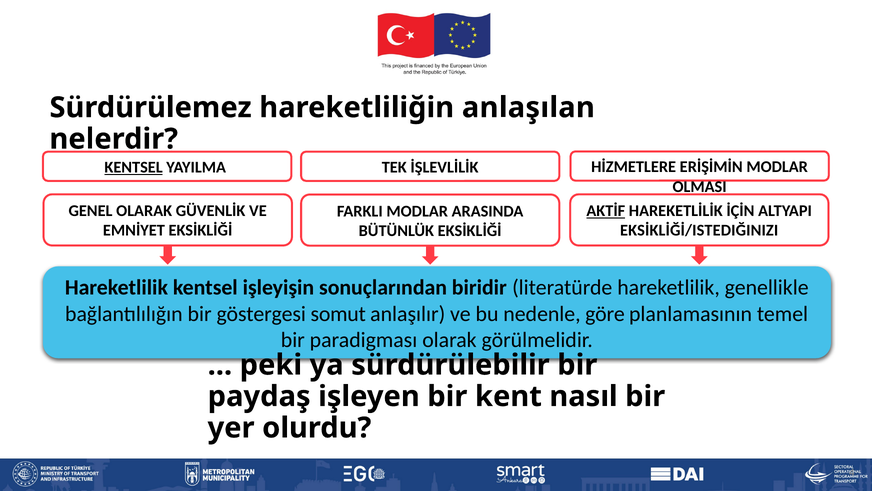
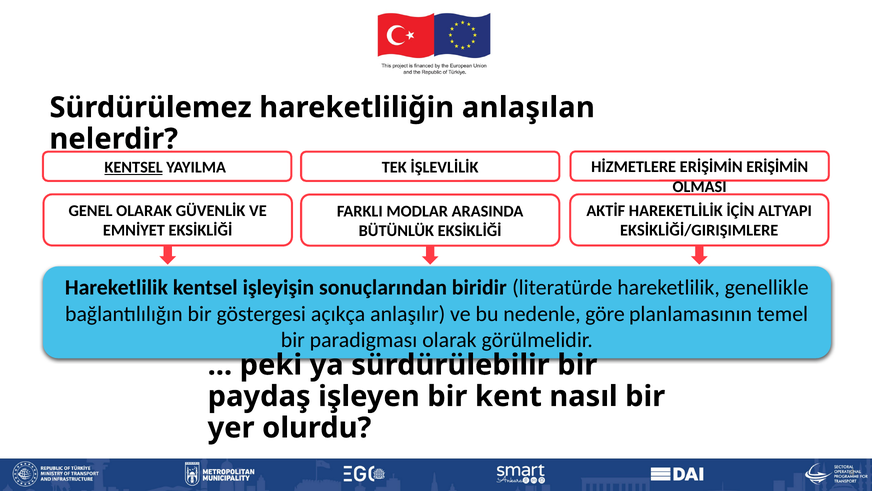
ERİŞİMİN MODLAR: MODLAR -> ERİŞİMİN
AKTİF underline: present -> none
EKSİKLİĞİ/ISTEDIĞINIZI: EKSİKLİĞİ/ISTEDIĞINIZI -> EKSİKLİĞİ/GIRIŞIMLERE
somut: somut -> açıkça
